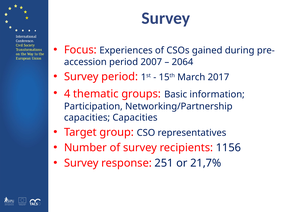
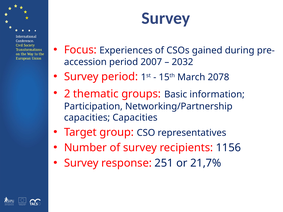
2064: 2064 -> 2032
2017: 2017 -> 2078
4: 4 -> 2
